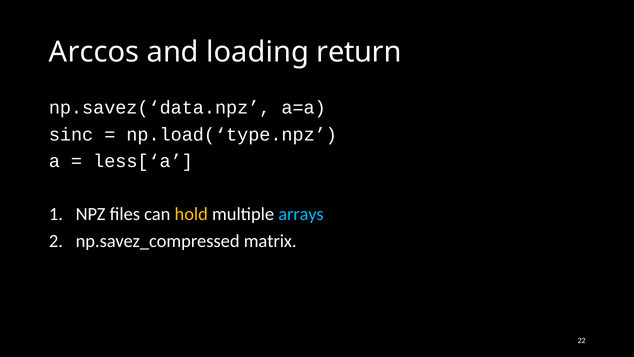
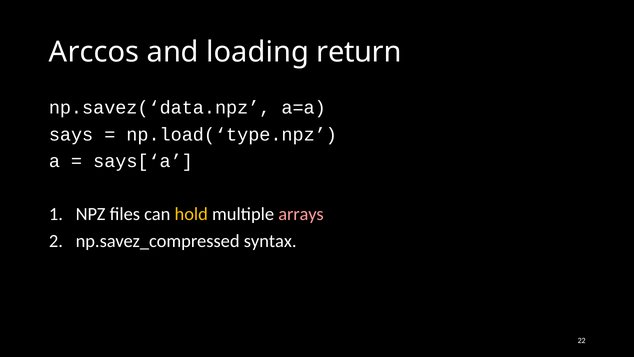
sinc: sinc -> says
less[‘a: less[‘a -> says[‘a
arrays colour: light blue -> pink
matrix: matrix -> syntax
